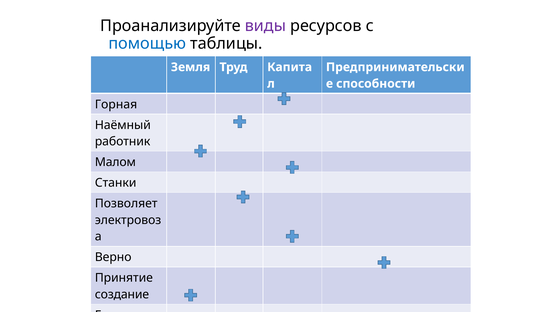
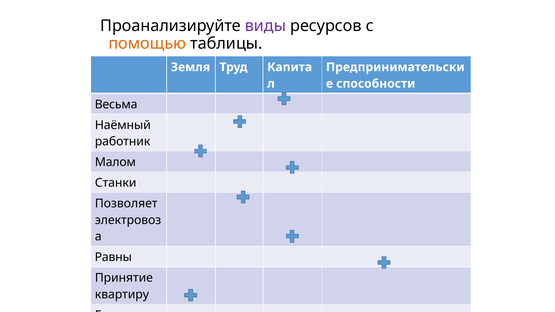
помощью colour: blue -> orange
Горная at (116, 104): Горная -> Весьма
Верно: Верно -> Равны
создание: создание -> квартиру
